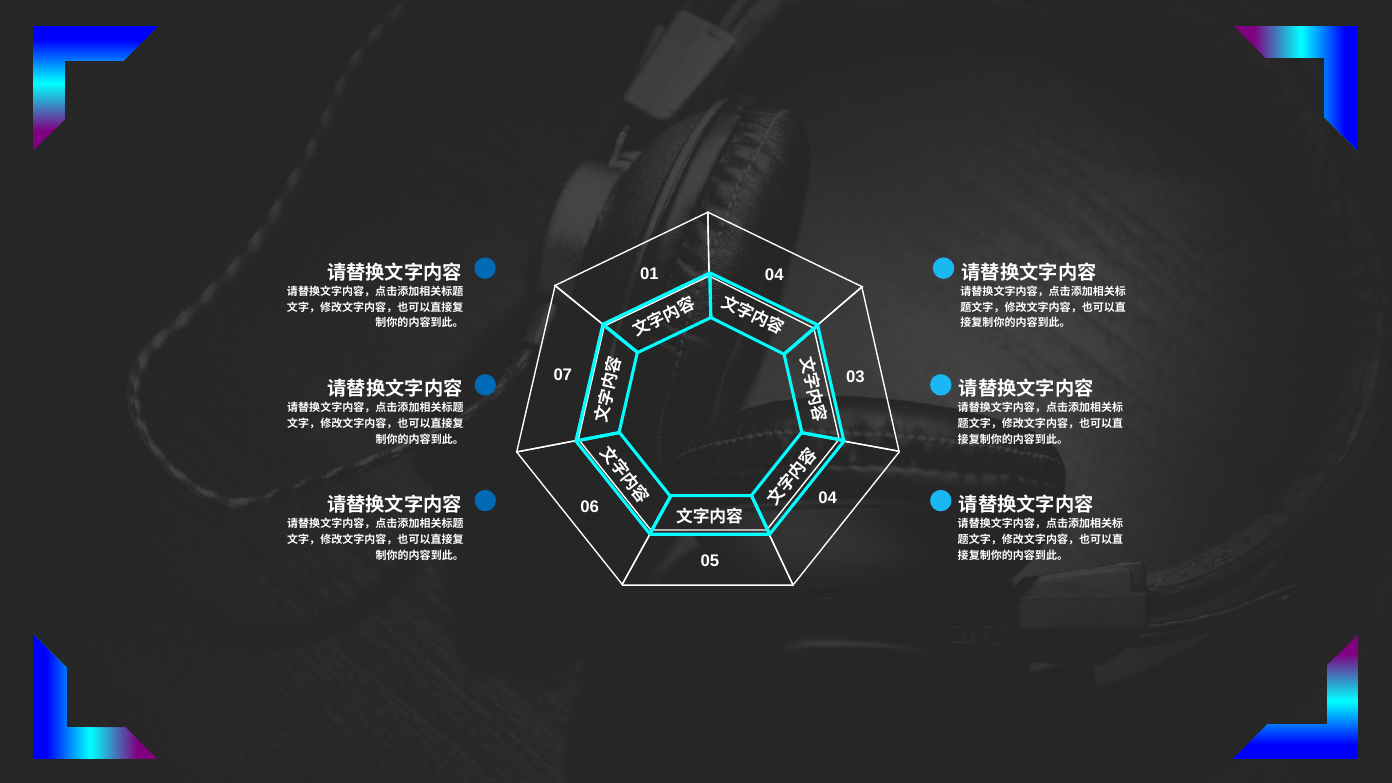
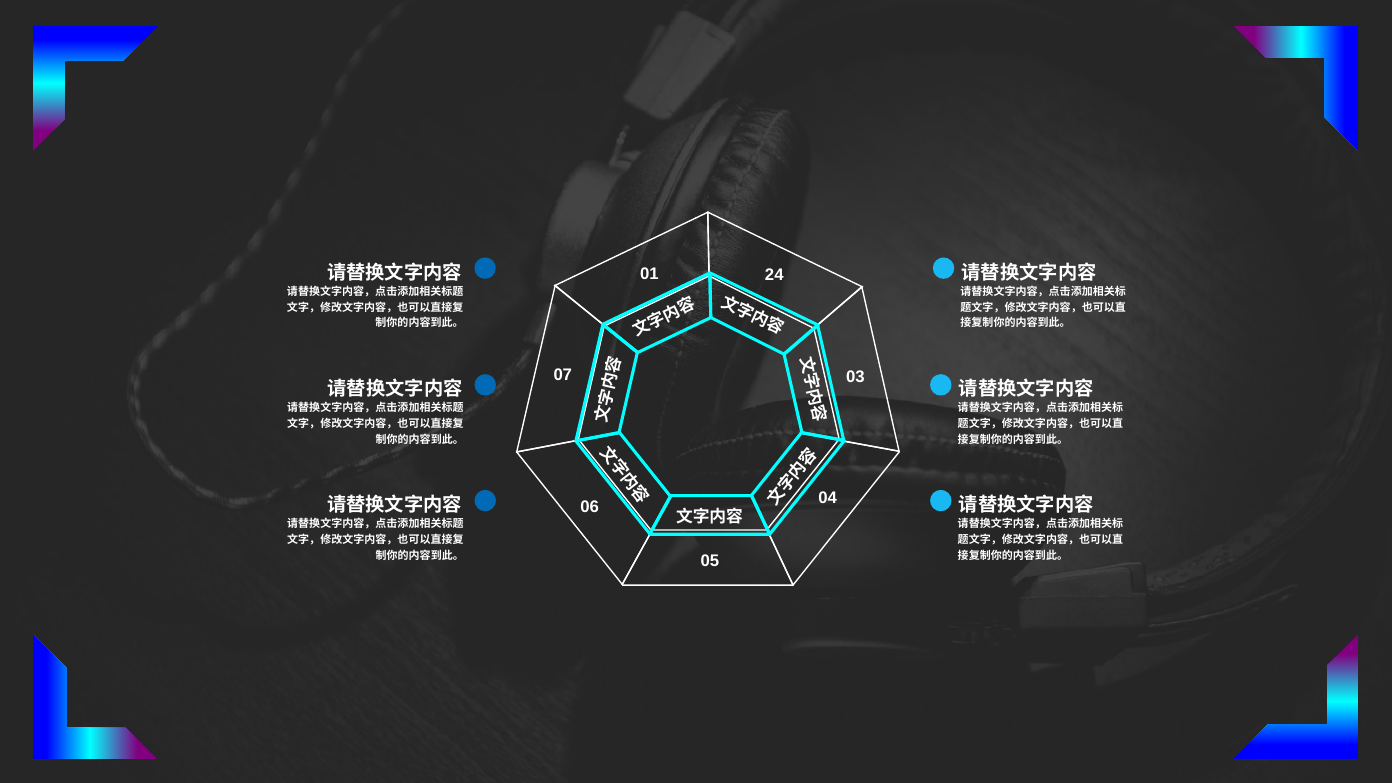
01 04: 04 -> 24
